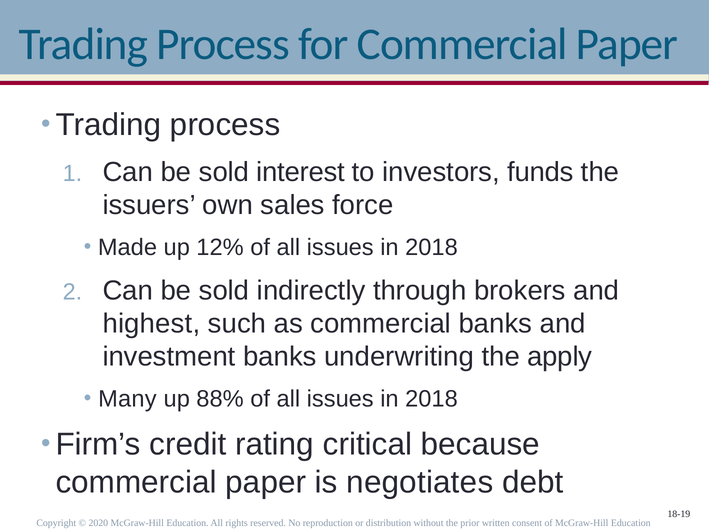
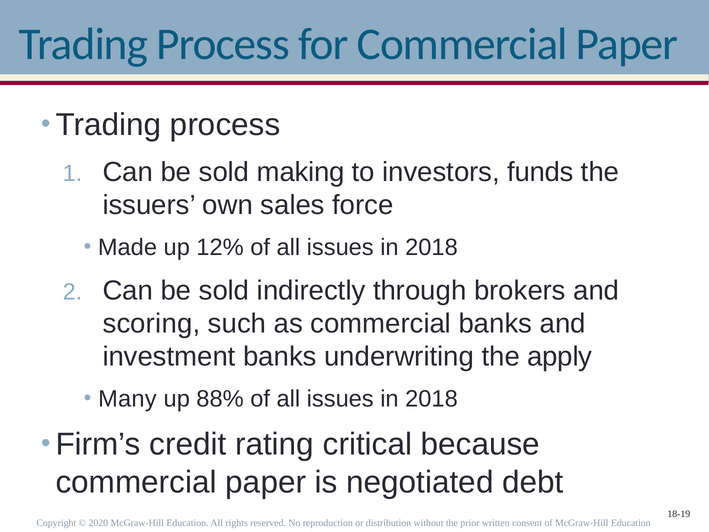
interest: interest -> making
highest: highest -> scoring
negotiates: negotiates -> negotiated
